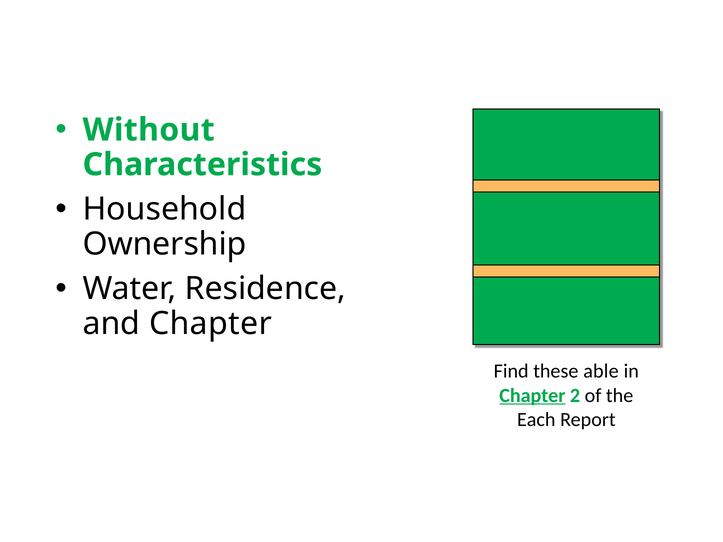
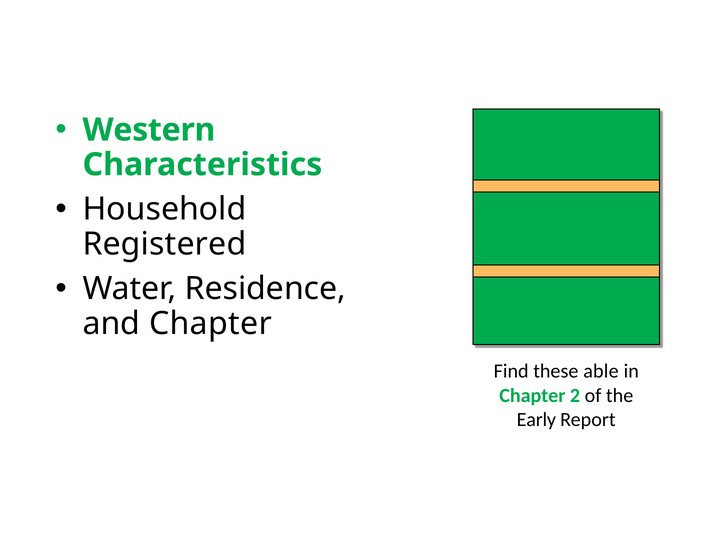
Without: Without -> Western
Ownership: Ownership -> Registered
Chapter at (532, 396) underline: present -> none
Each: Each -> Early
